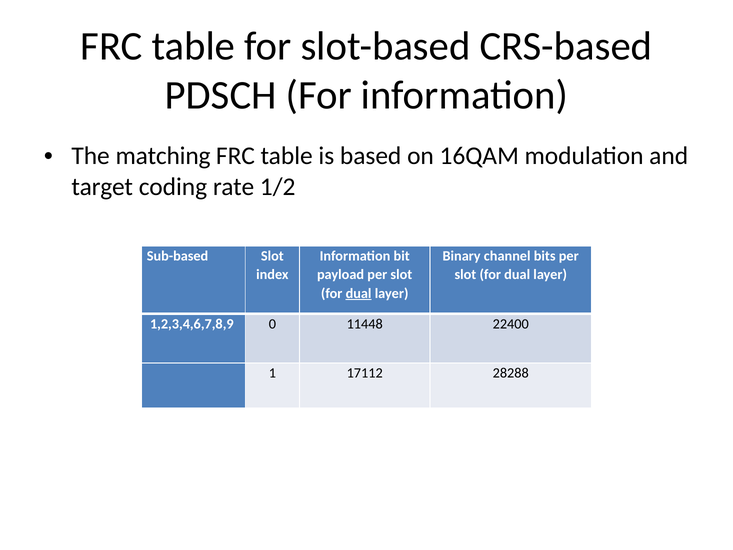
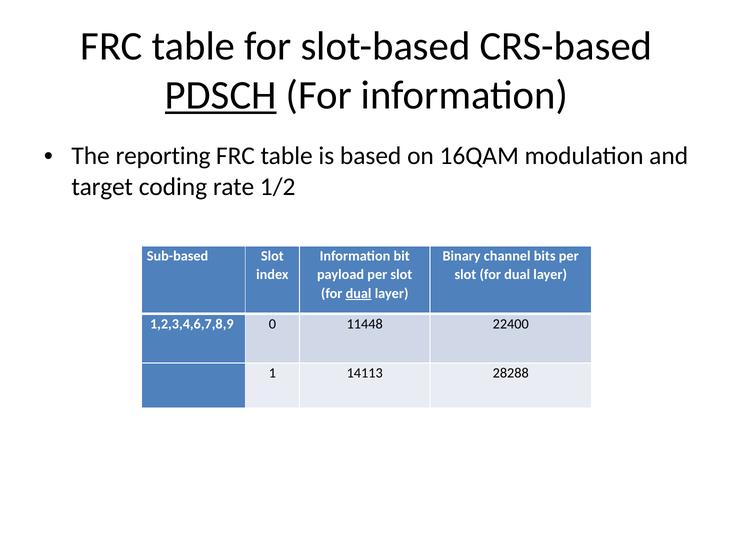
PDSCH underline: none -> present
matching: matching -> reporting
17112: 17112 -> 14113
